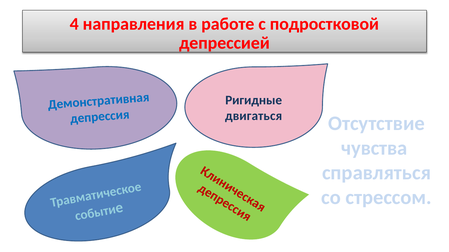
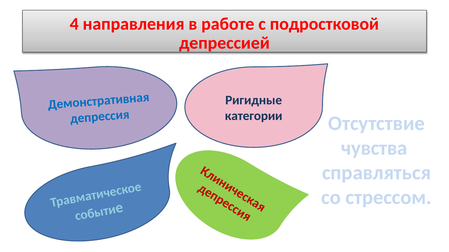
двигаться: двигаться -> категории
